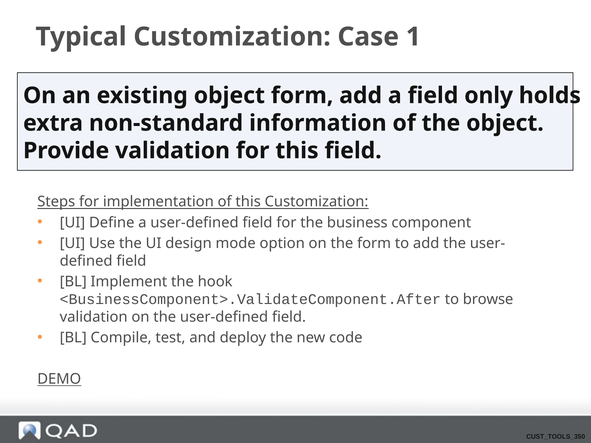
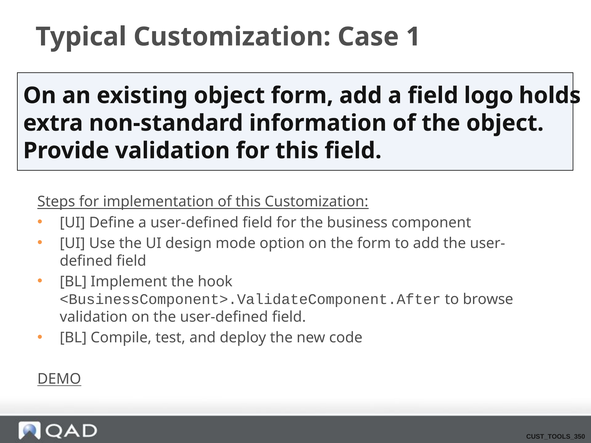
only: only -> logo
